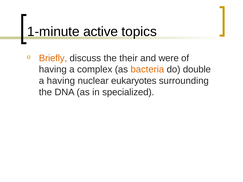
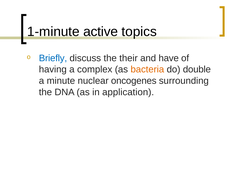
Briefly colour: orange -> blue
were: were -> have
a having: having -> minute
eukaryotes: eukaryotes -> oncogenes
specialized: specialized -> application
